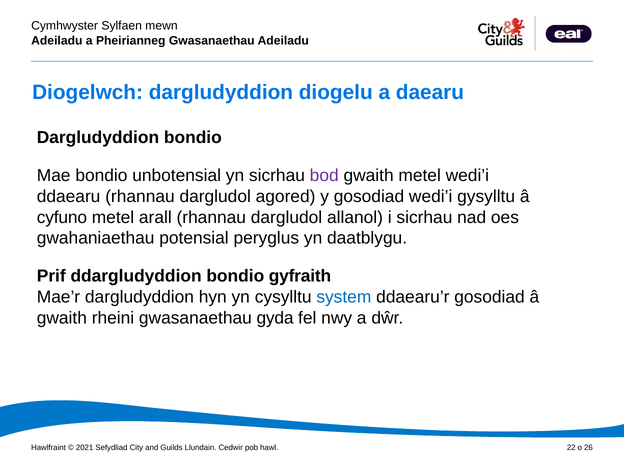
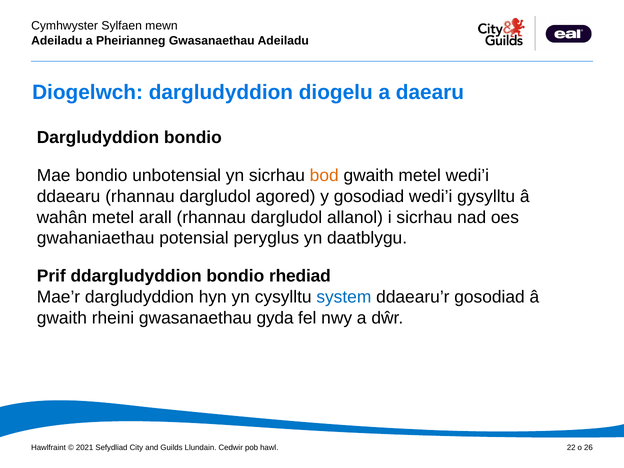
bod colour: purple -> orange
cyfuno: cyfuno -> wahân
gyfraith: gyfraith -> rhediad
